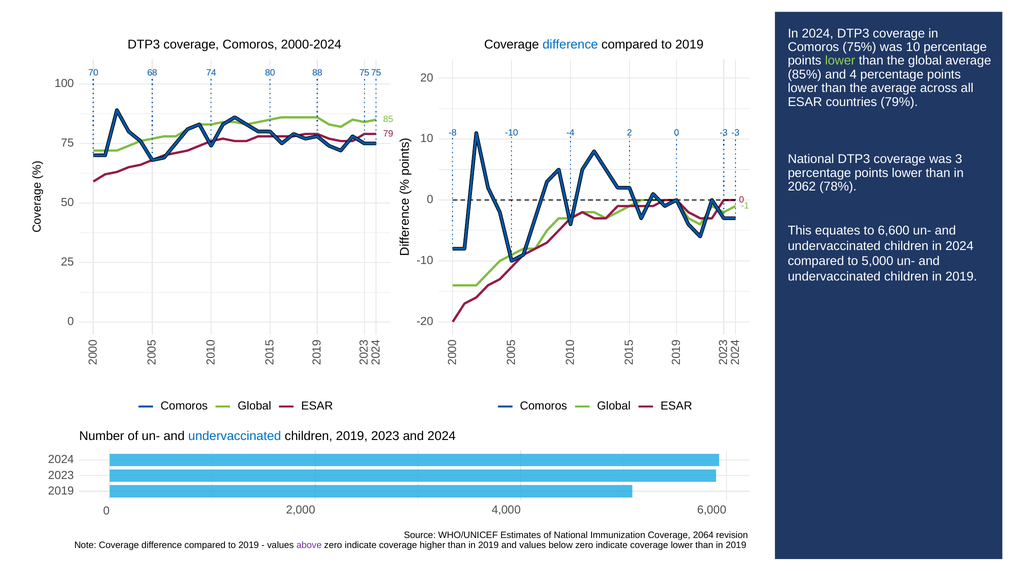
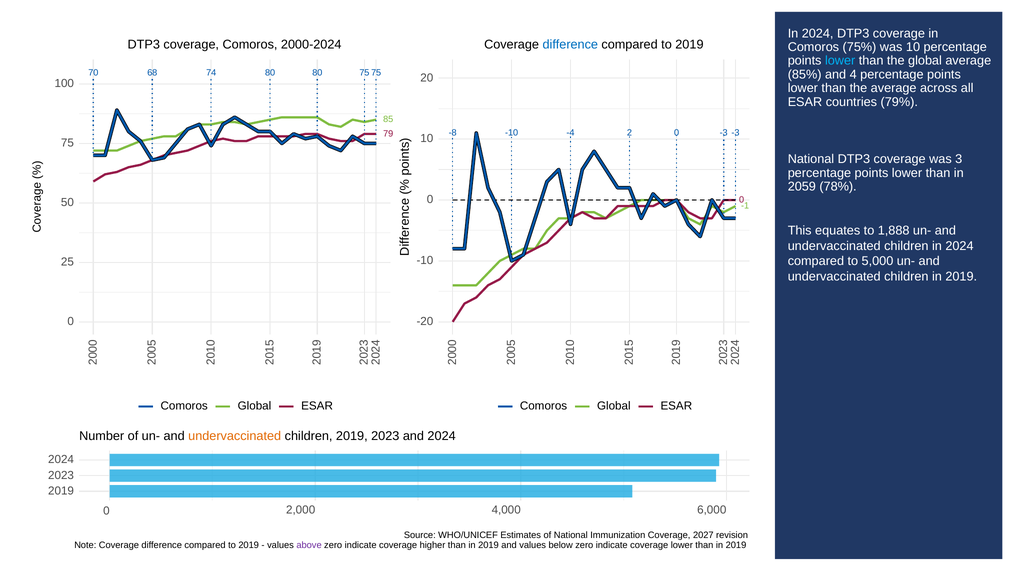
lower at (840, 61) colour: light green -> light blue
80 88: 88 -> 80
2062: 2062 -> 2059
6,600: 6,600 -> 1,888
undervaccinated at (235, 436) colour: blue -> orange
2064: 2064 -> 2027
